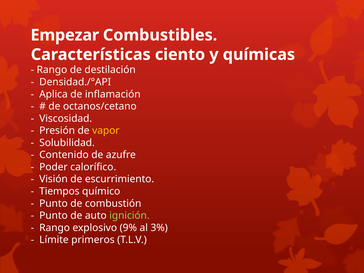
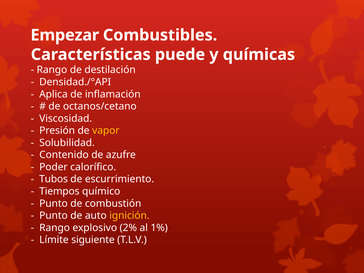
ciento: ciento -> puede
Visión: Visión -> Tubos
ignición colour: light green -> yellow
9%: 9% -> 2%
3%: 3% -> 1%
primeros: primeros -> siguiente
